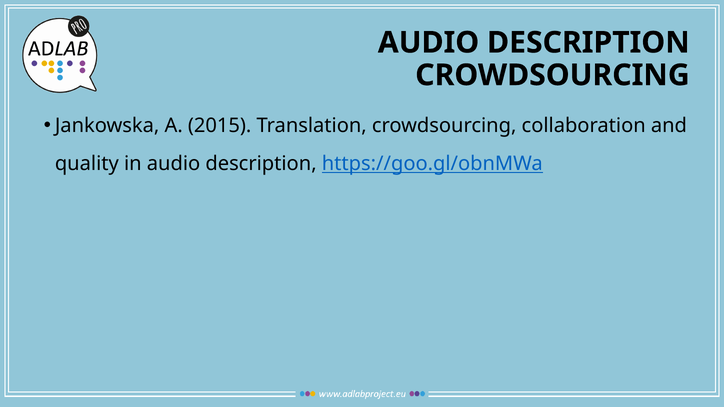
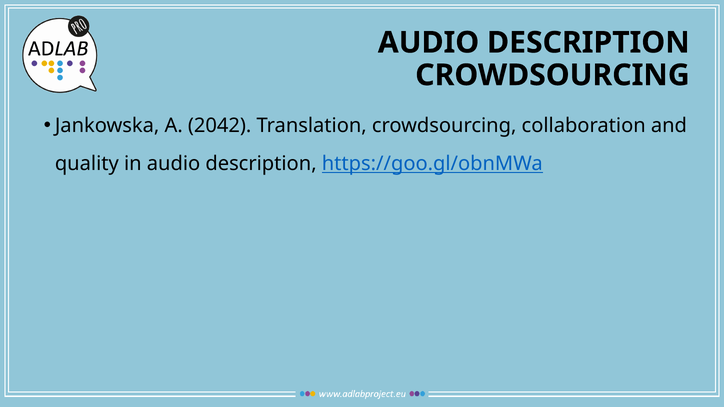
2015: 2015 -> 2042
